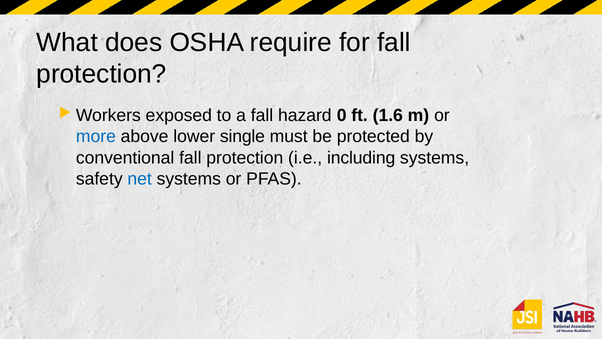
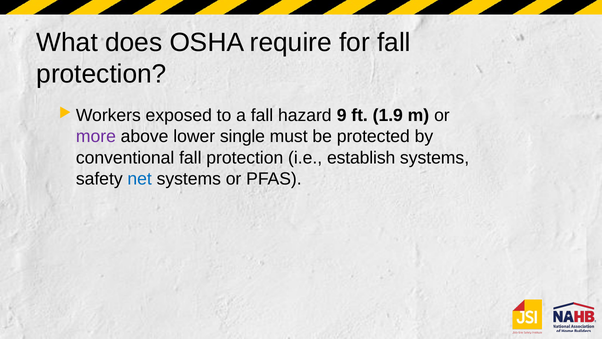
0: 0 -> 9
1.6: 1.6 -> 1.9
more colour: blue -> purple
including: including -> establish
